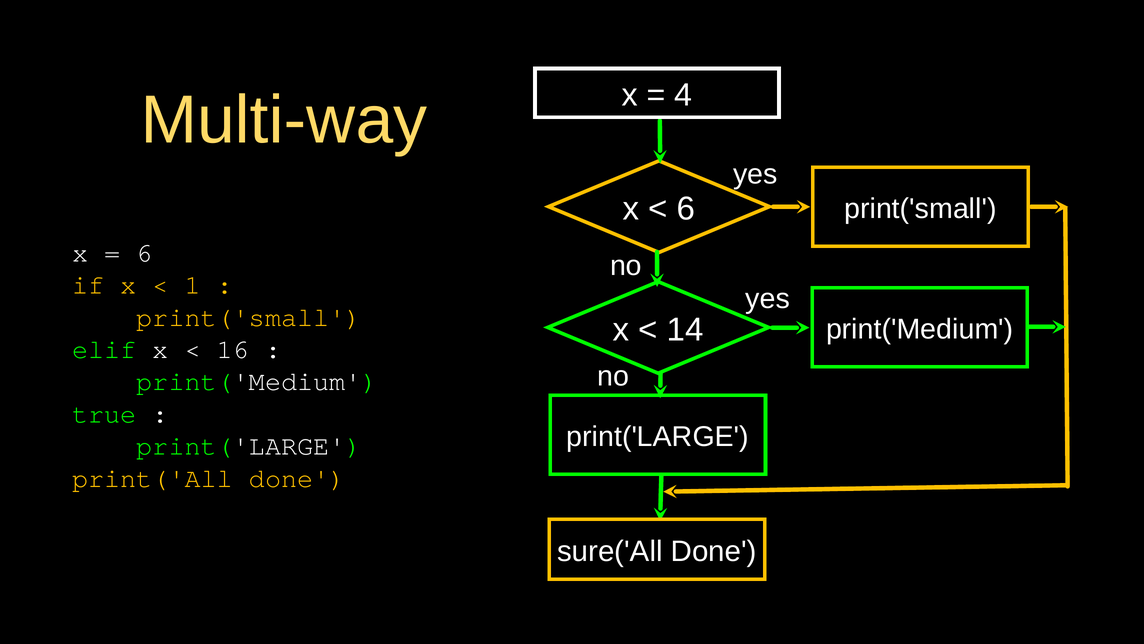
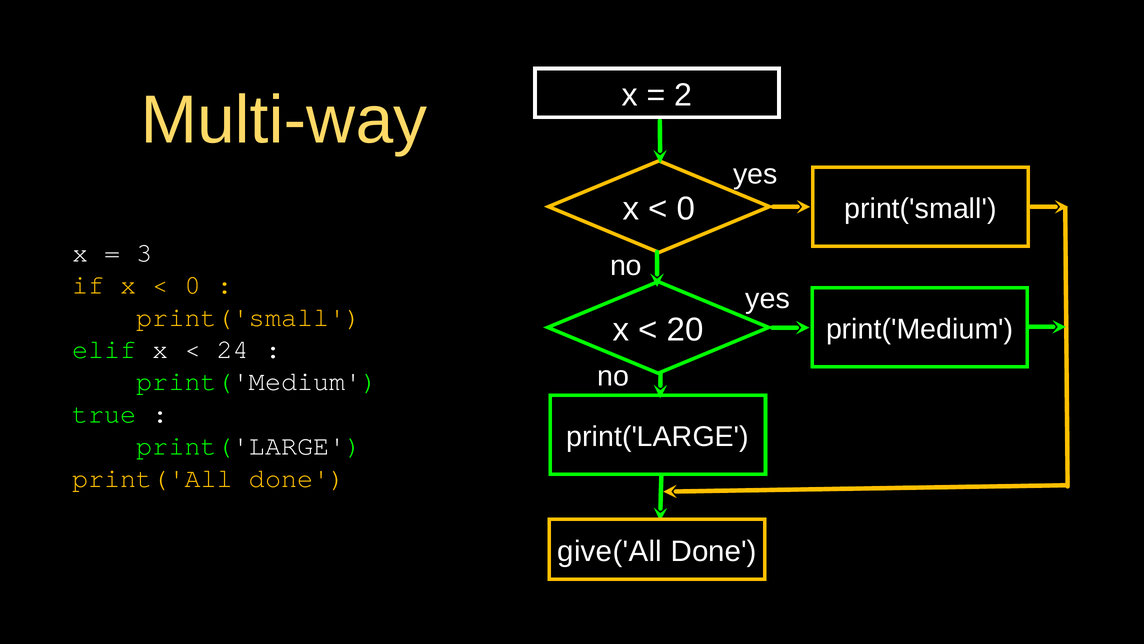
4: 4 -> 2
6 at (686, 209): 6 -> 0
6 at (144, 253): 6 -> 3
1 at (193, 285): 1 -> 0
14: 14 -> 20
16: 16 -> 24
sure('All: sure('All -> give('All
